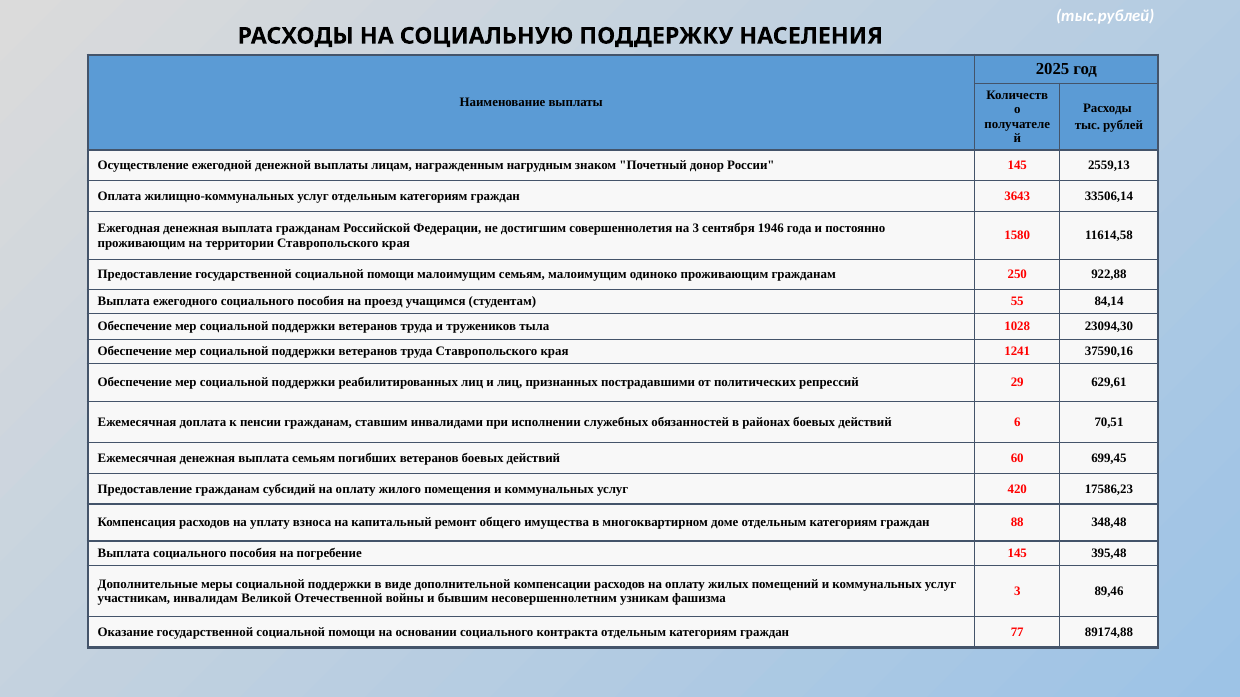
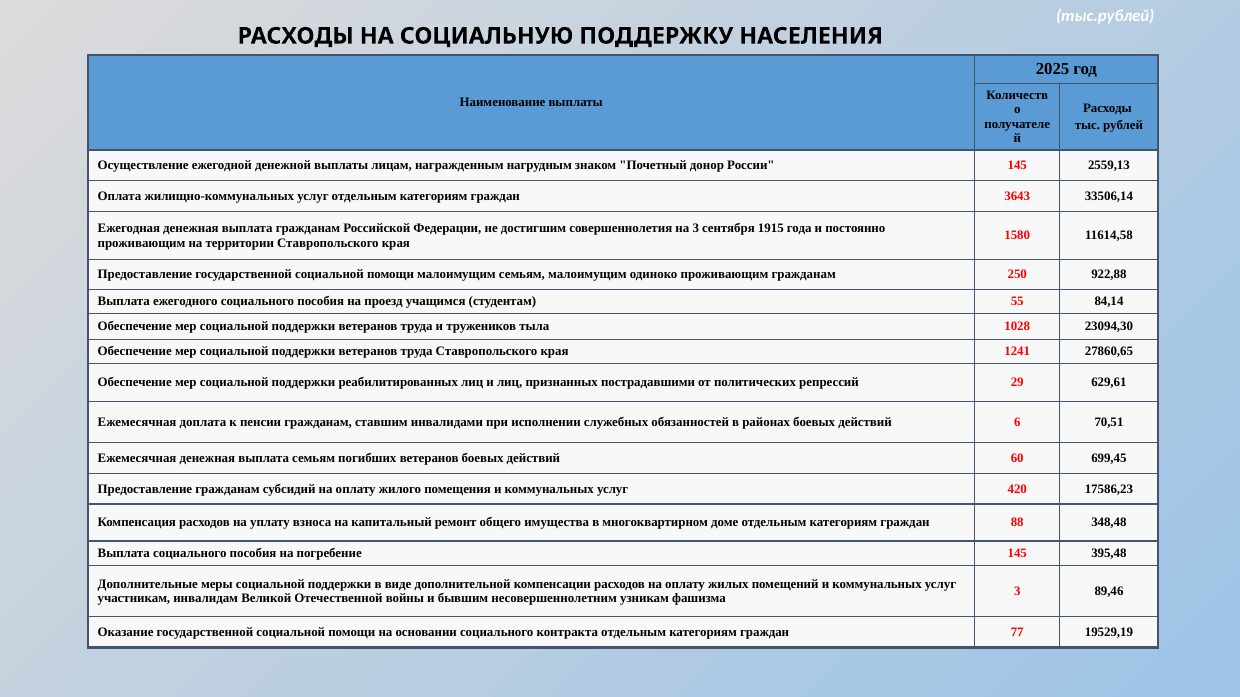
1946: 1946 -> 1915
37590,16: 37590,16 -> 27860,65
89174,88: 89174,88 -> 19529,19
